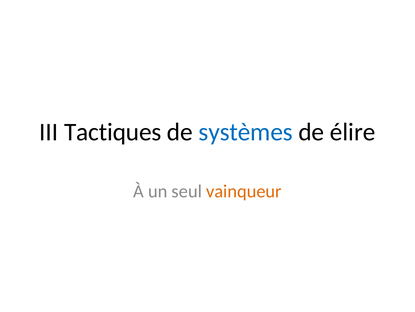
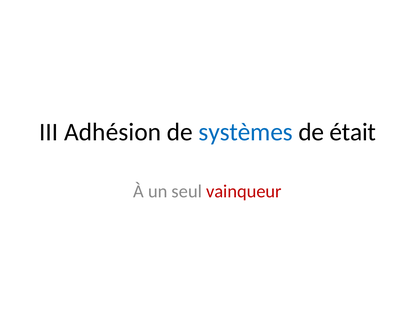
Tactiques: Tactiques -> Adhésion
élire: élire -> était
vainqueur colour: orange -> red
